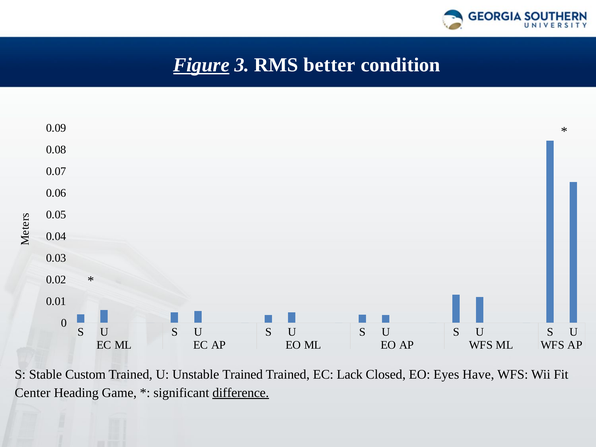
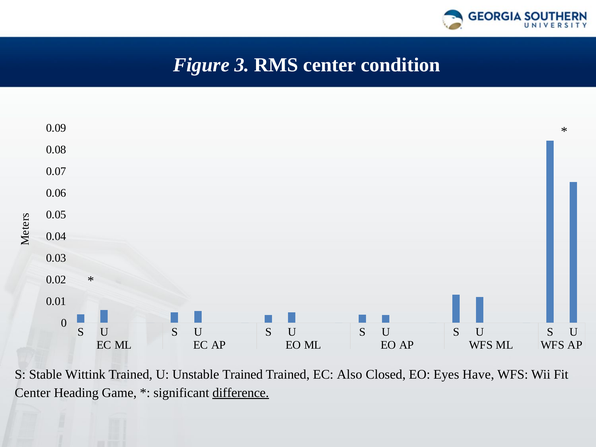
Figure underline: present -> none
RMS better: better -> center
Custom: Custom -> Wittink
Lack: Lack -> Also
